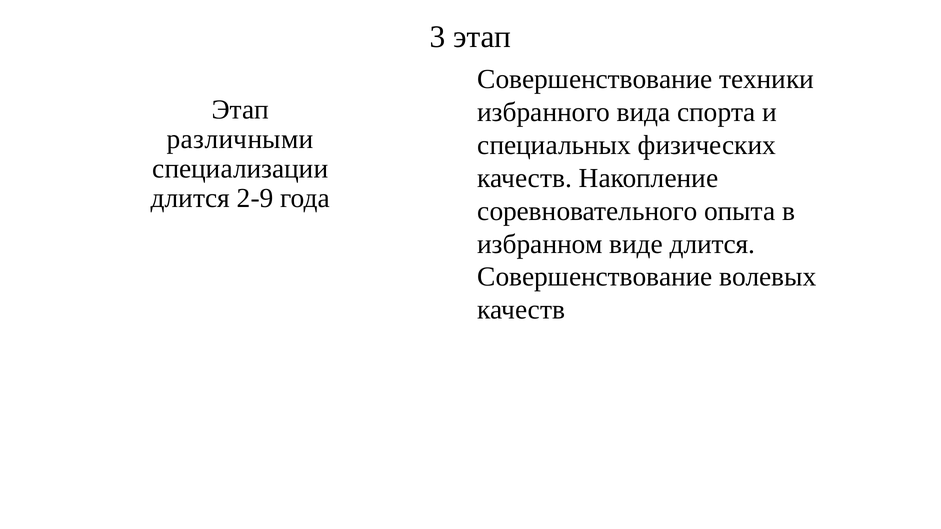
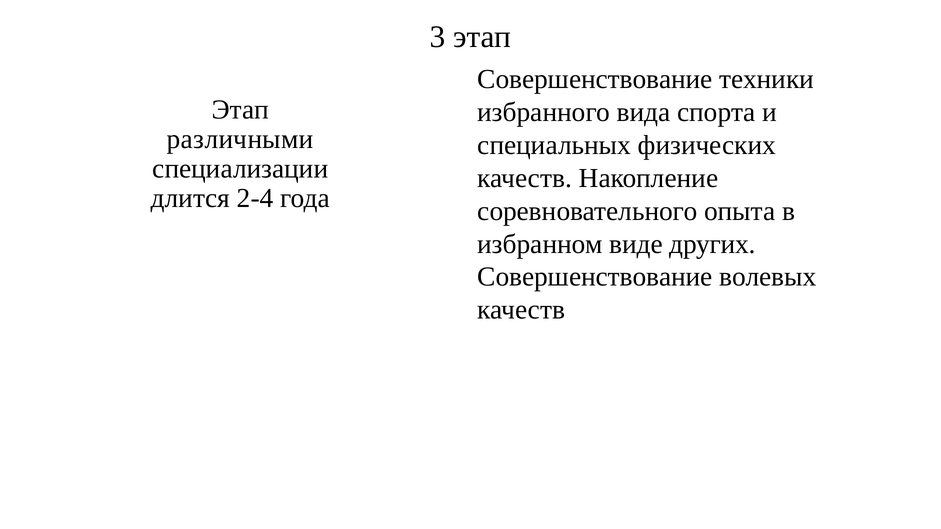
2-9: 2-9 -> 2-4
виде длится: длится -> других
